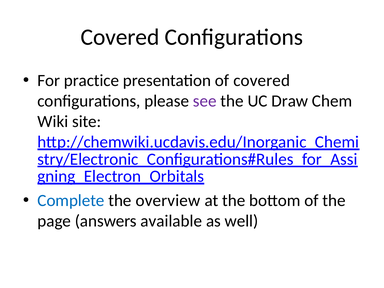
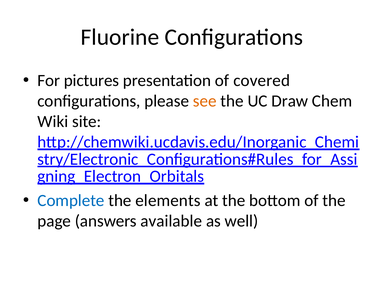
Covered at (120, 37): Covered -> Fluorine
practice: practice -> pictures
see colour: purple -> orange
overview: overview -> elements
